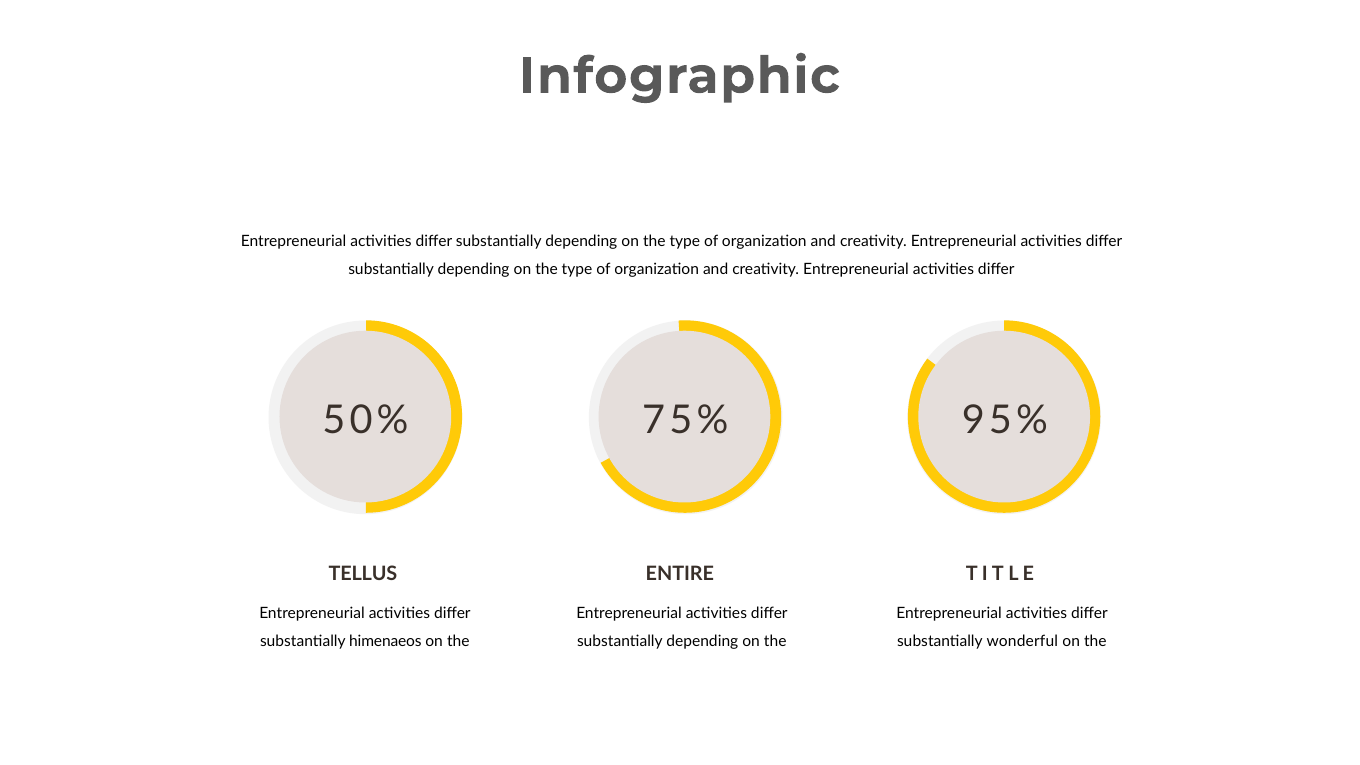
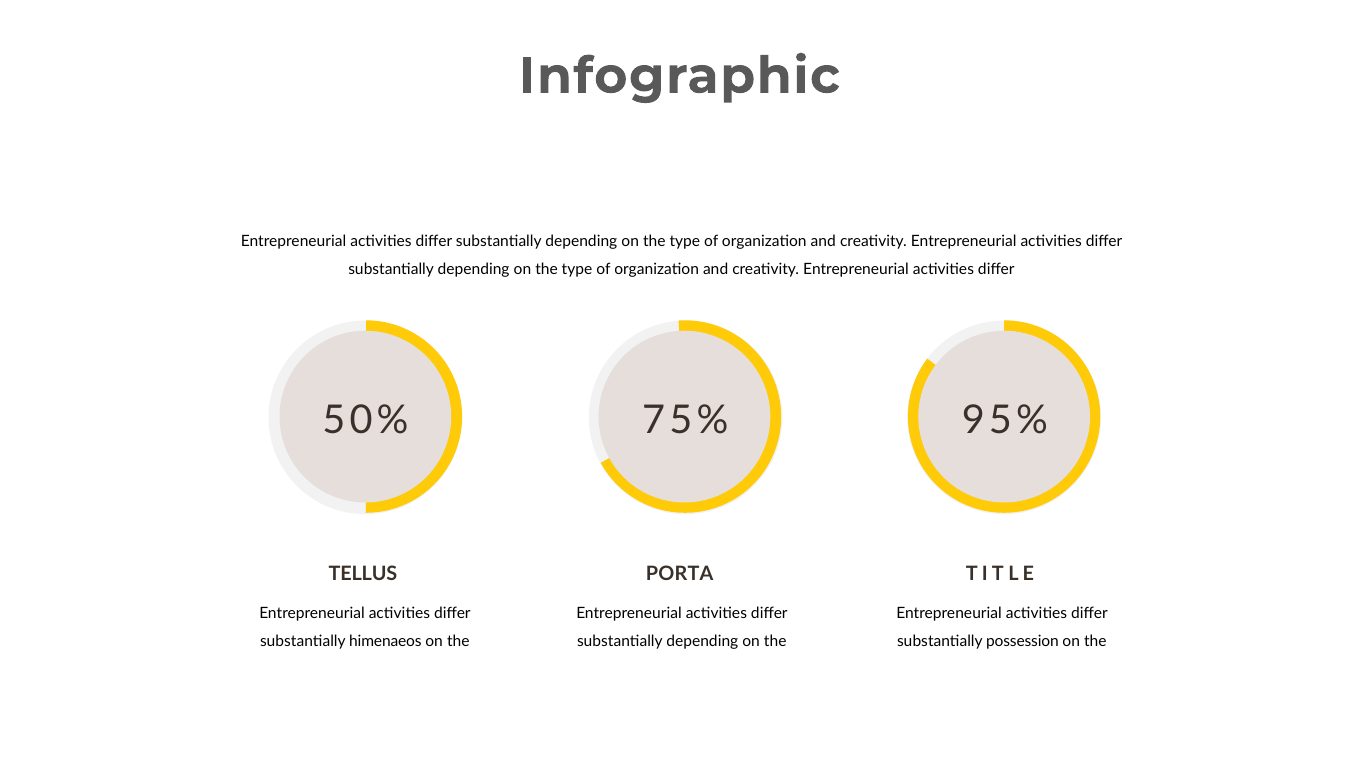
ENTIRE: ENTIRE -> PORTA
wonderful: wonderful -> possession
